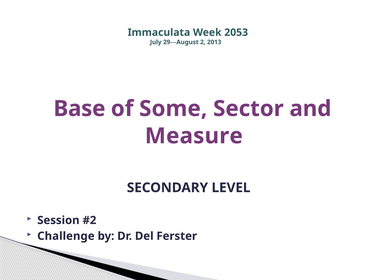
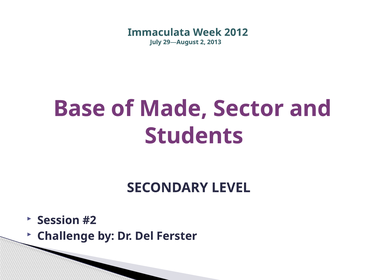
2053: 2053 -> 2012
Some: Some -> Made
Measure: Measure -> Students
